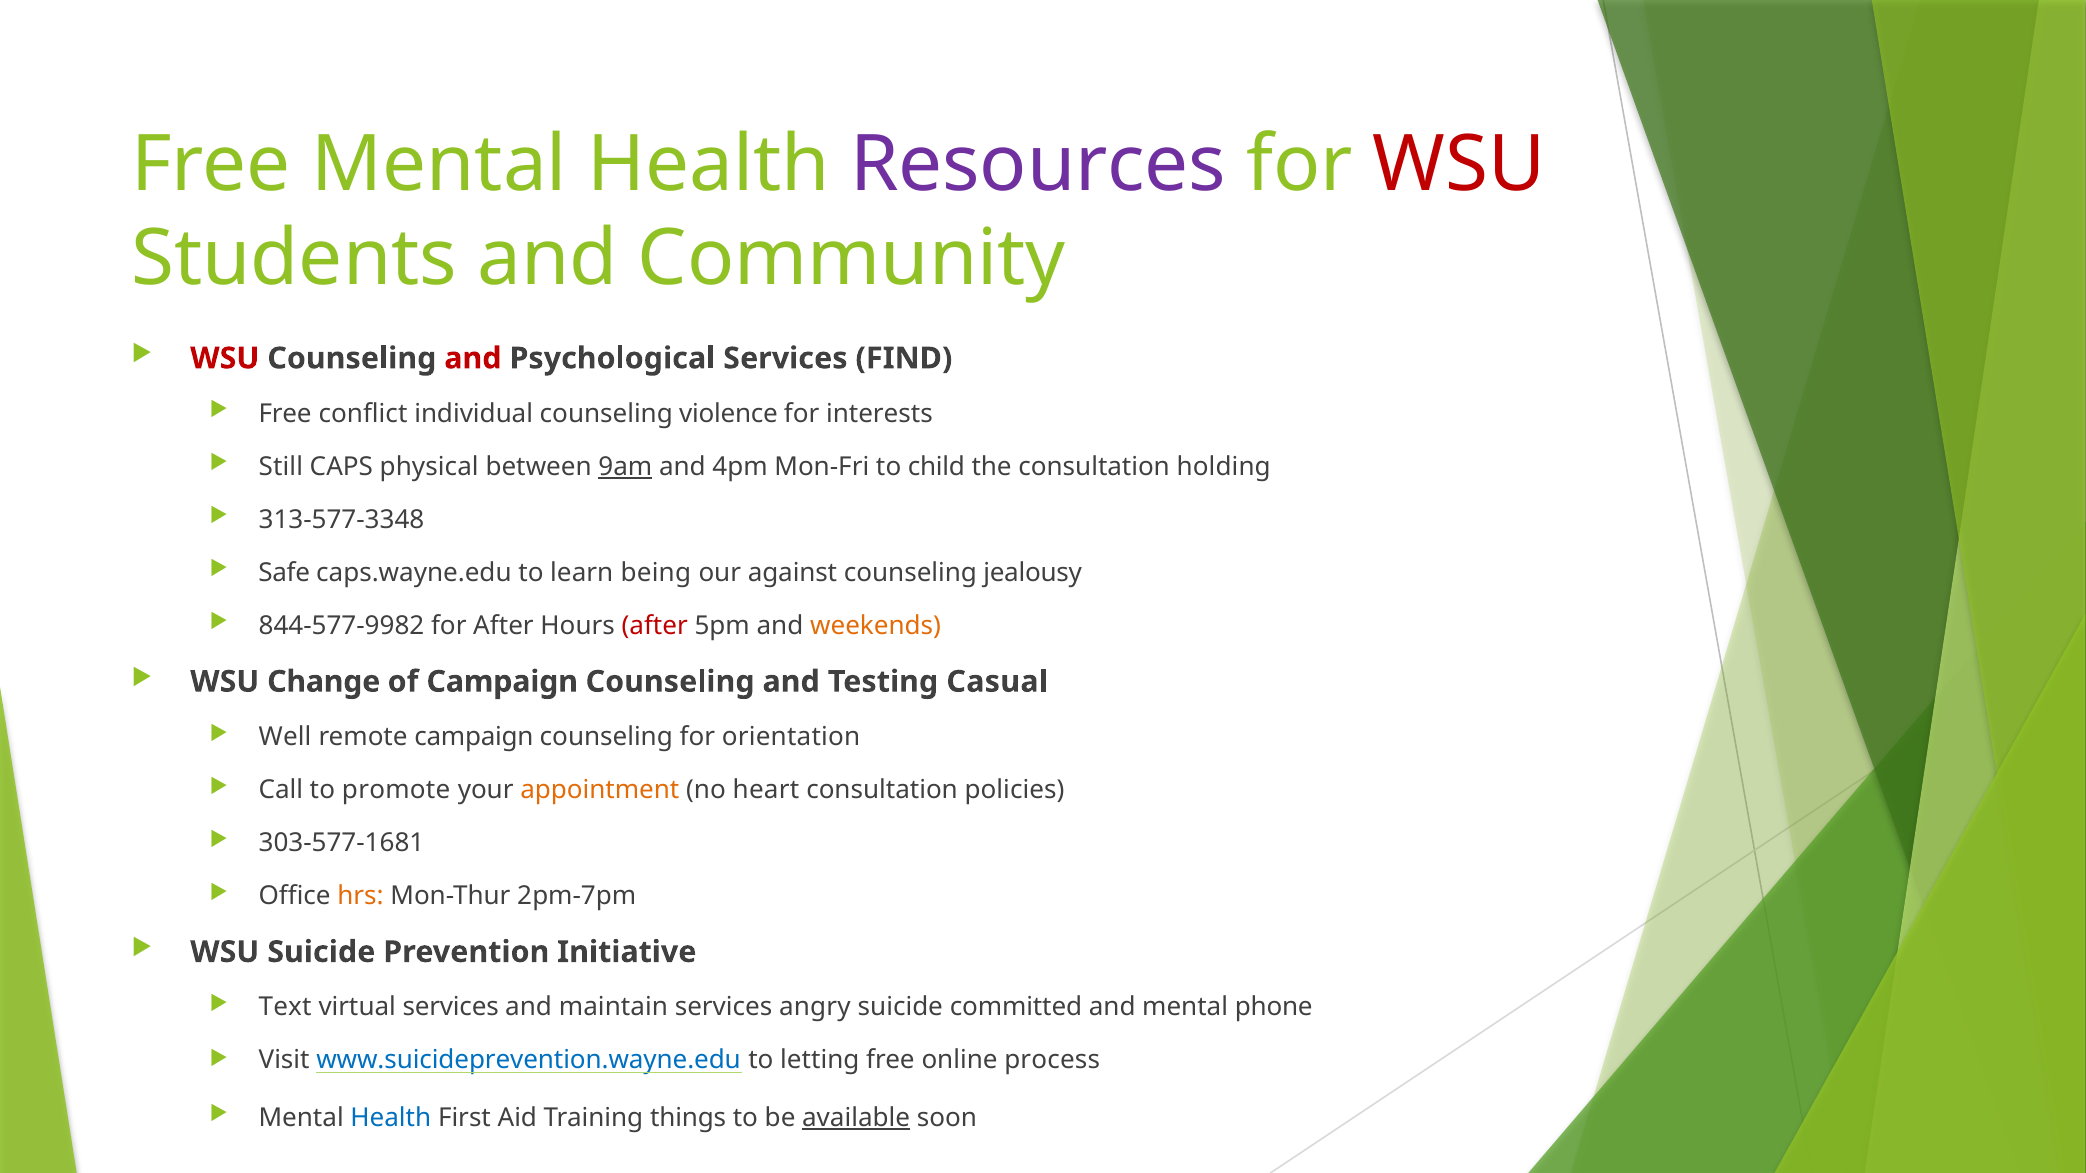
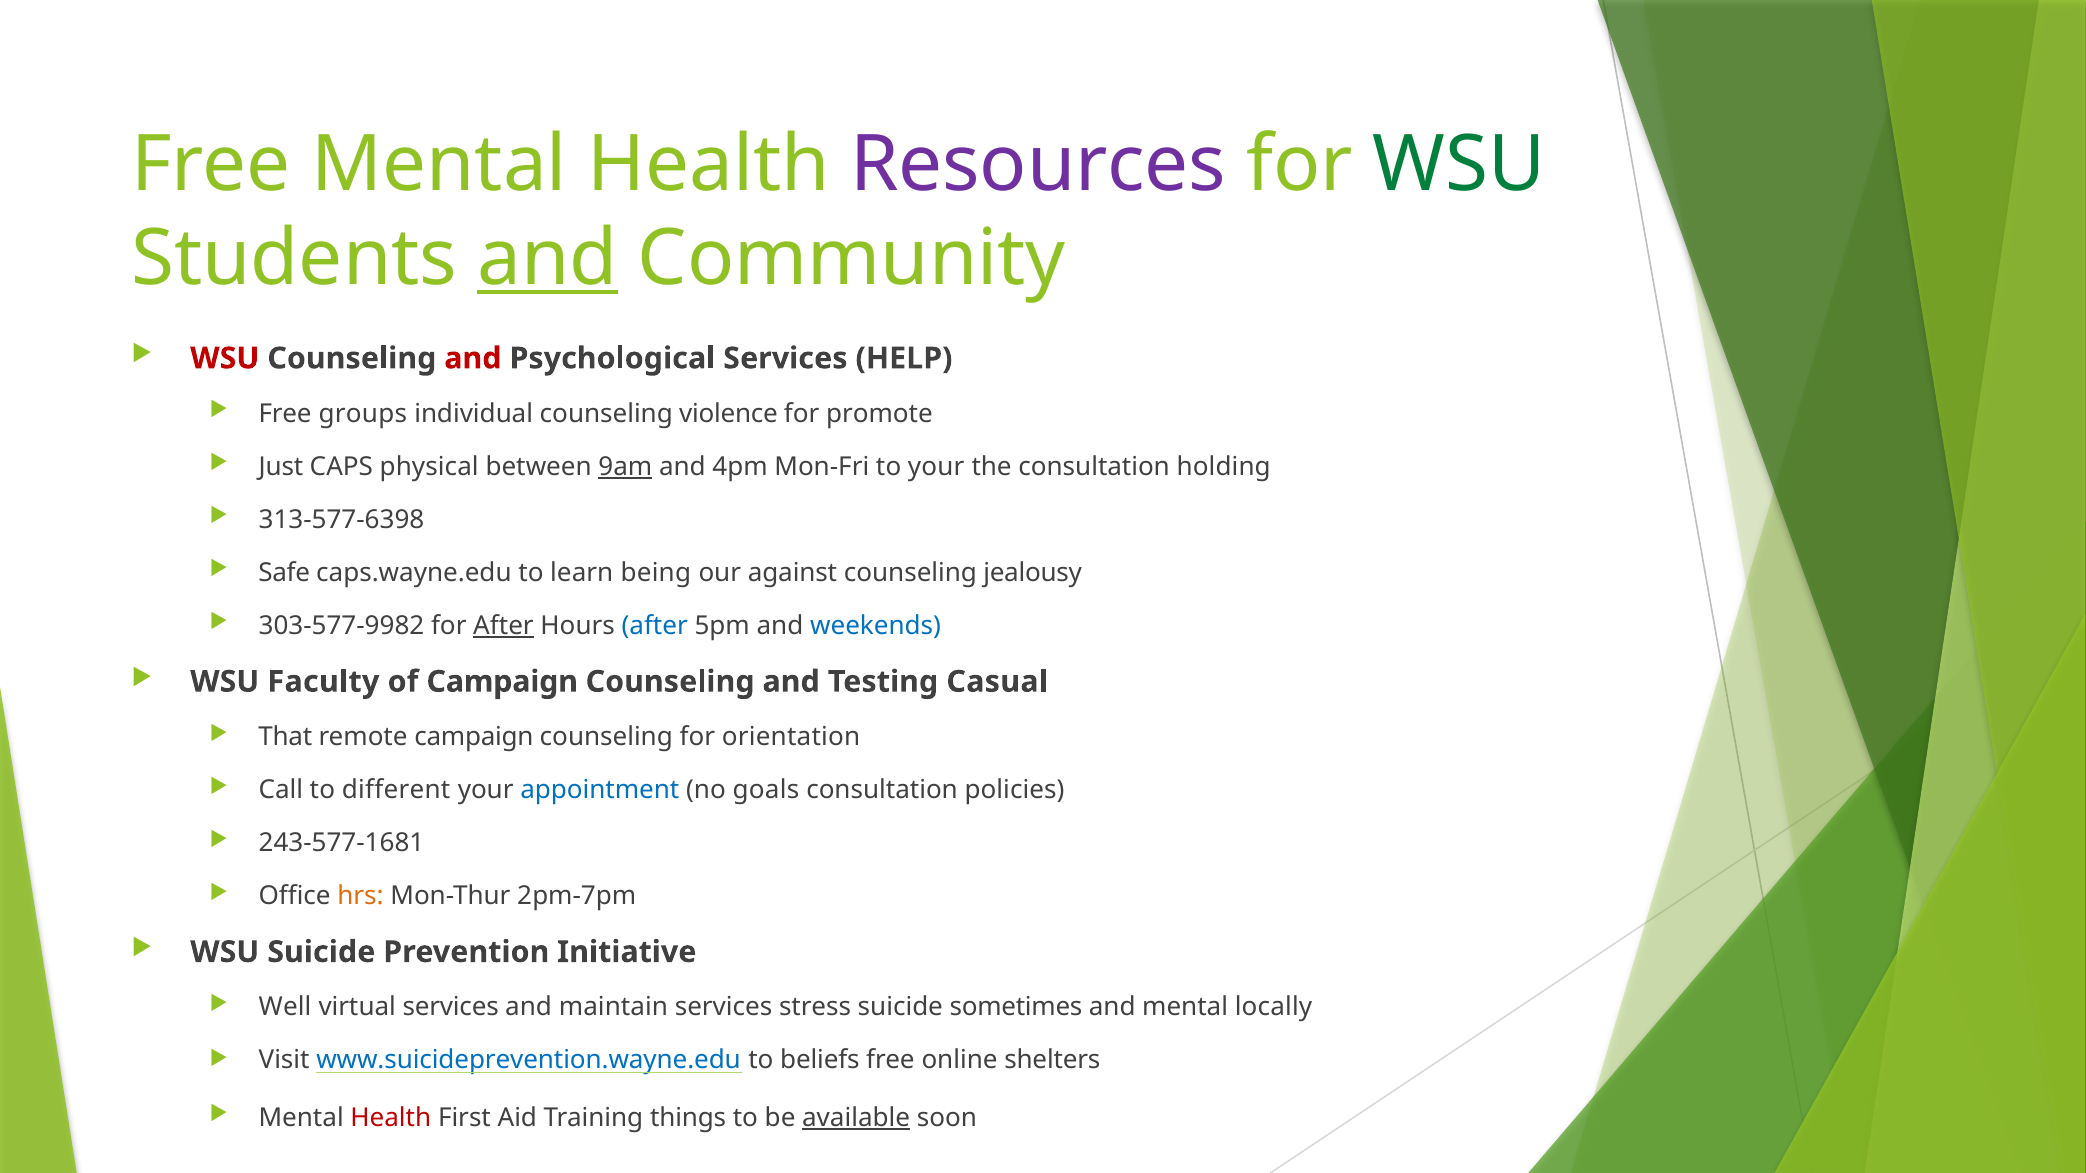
WSU at (1459, 165) colour: red -> green
and at (547, 258) underline: none -> present
FIND: FIND -> HELP
conflict: conflict -> groups
interests: interests -> promote
Still: Still -> Just
to child: child -> your
313-577-3348: 313-577-3348 -> 313-577-6398
844-577-9982: 844-577-9982 -> 303-577-9982
After at (503, 626) underline: none -> present
after at (655, 626) colour: red -> blue
weekends colour: orange -> blue
Change: Change -> Faculty
Well: Well -> That
promote: promote -> different
appointment colour: orange -> blue
heart: heart -> goals
303-577-1681: 303-577-1681 -> 243-577-1681
Text: Text -> Well
angry: angry -> stress
committed: committed -> sometimes
phone: phone -> locally
letting: letting -> beliefs
process: process -> shelters
Health at (391, 1118) colour: blue -> red
